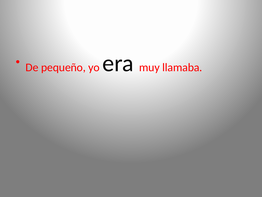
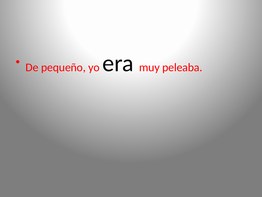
llamaba: llamaba -> peleaba
